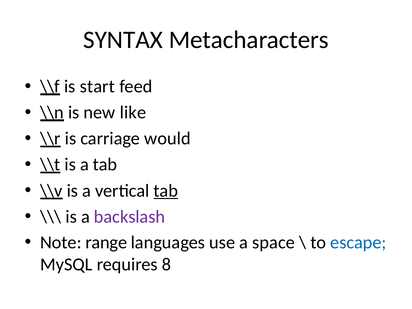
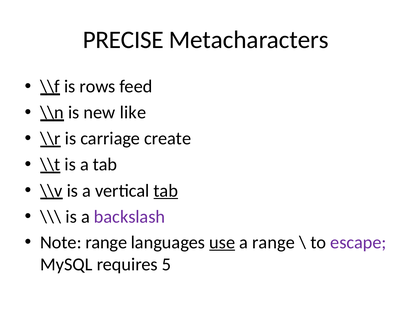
SYNTAX: SYNTAX -> PRECISE
start: start -> rows
would: would -> create
use underline: none -> present
a space: space -> range
escape colour: blue -> purple
8: 8 -> 5
